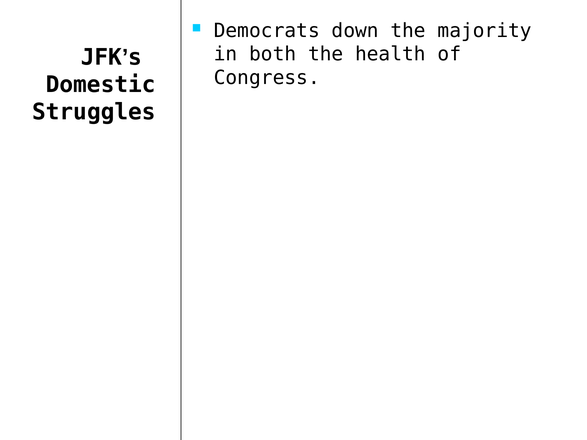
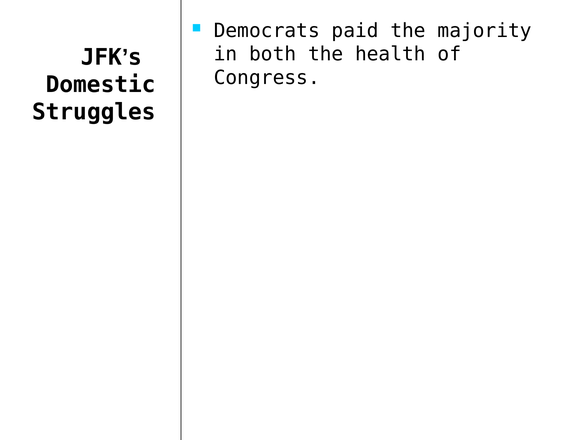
down: down -> paid
